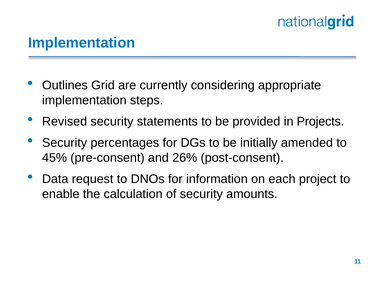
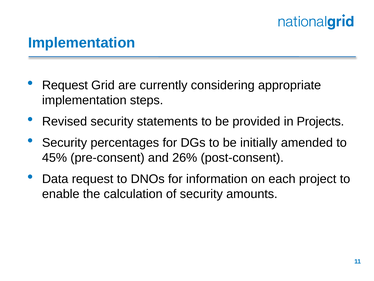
Outlines at (65, 85): Outlines -> Request
